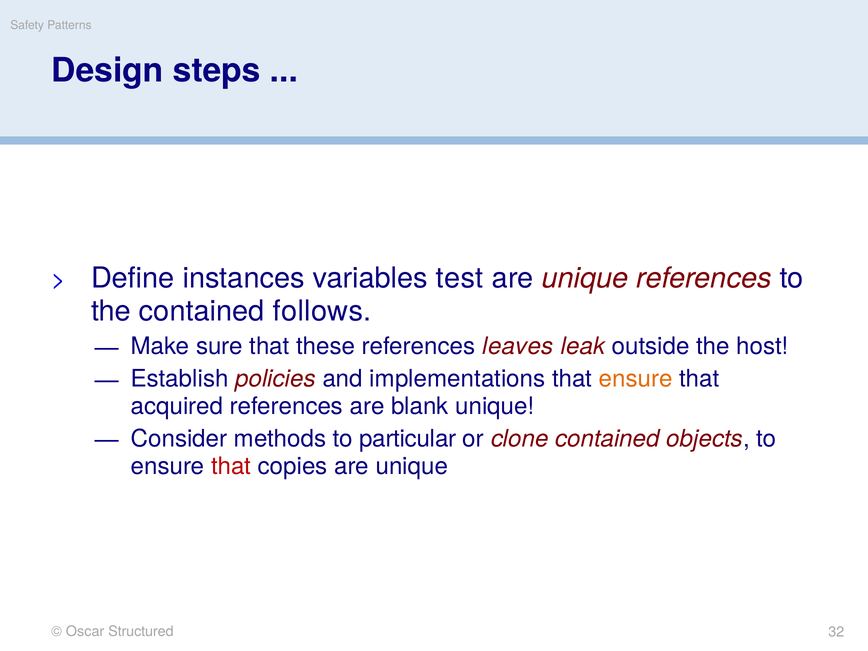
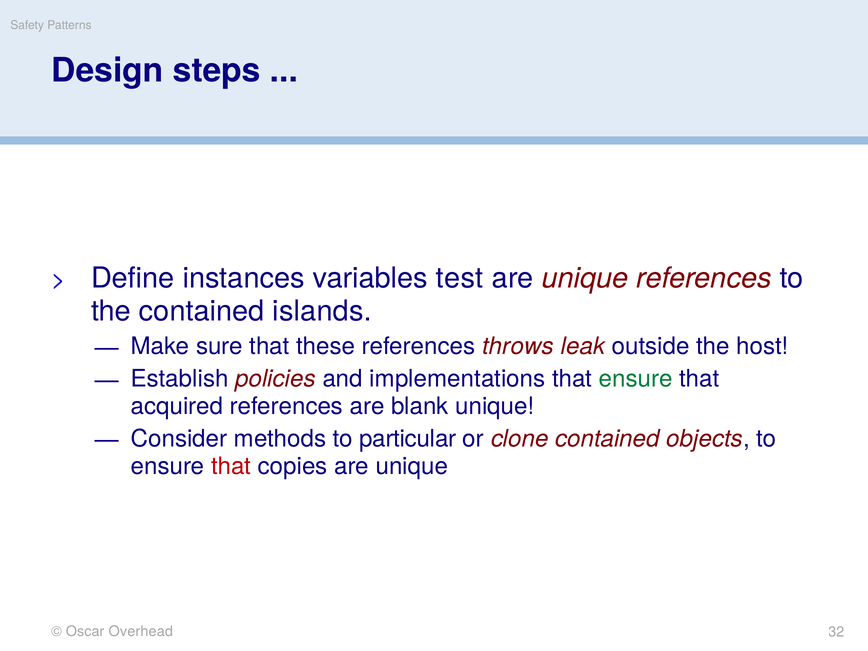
follows: follows -> islands
leaves: leaves -> throws
ensure at (636, 379) colour: orange -> green
Structured: Structured -> Overhead
